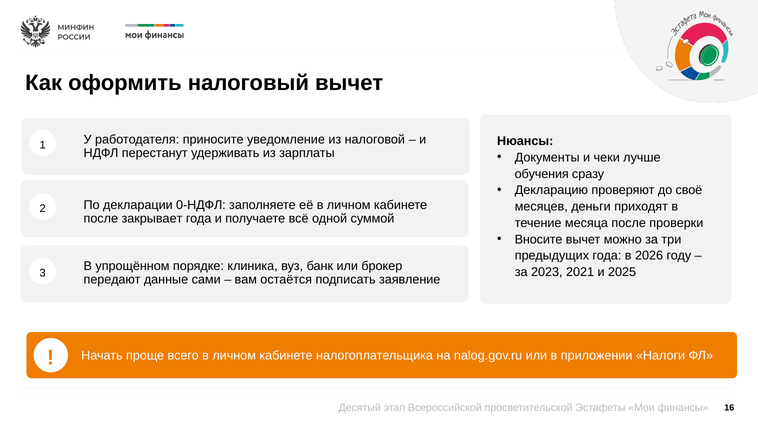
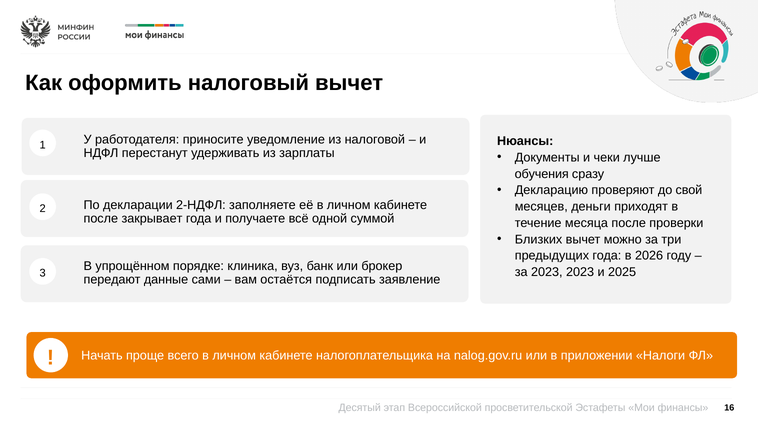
своё: своё -> свой
0-НДФЛ: 0-НДФЛ -> 2-НДФЛ
Вносите: Вносите -> Близких
2023 2021: 2021 -> 2023
